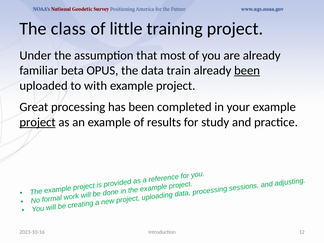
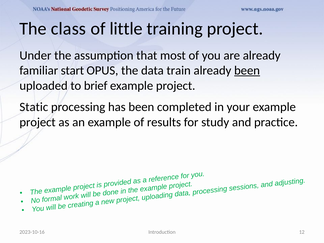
beta: beta -> start
with: with -> brief
Great: Great -> Static
project at (38, 122) underline: present -> none
